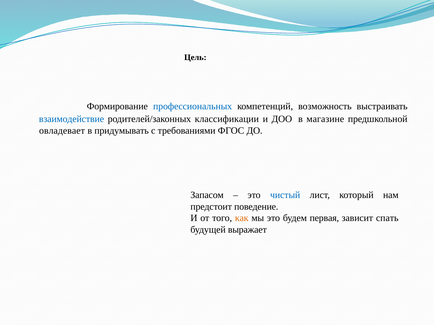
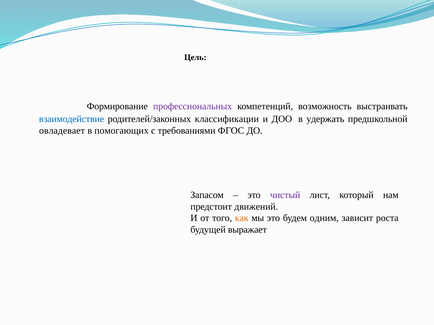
профессиональных colour: blue -> purple
магазине: магазине -> удержать
придумывать: придумывать -> помогающих
чистый colour: blue -> purple
поведение: поведение -> движений
первая: первая -> одним
спать: спать -> роста
